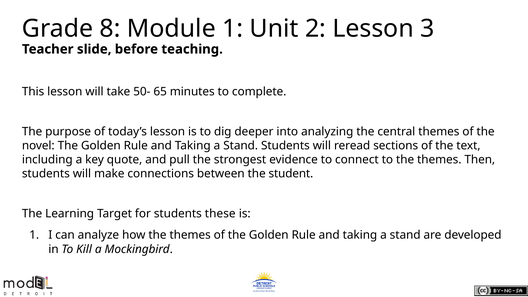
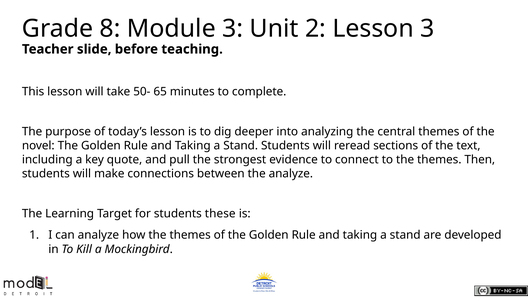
Module 1: 1 -> 3
the student: student -> analyze
